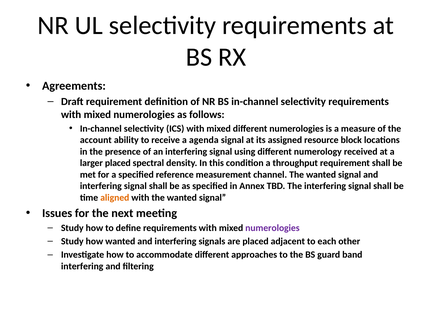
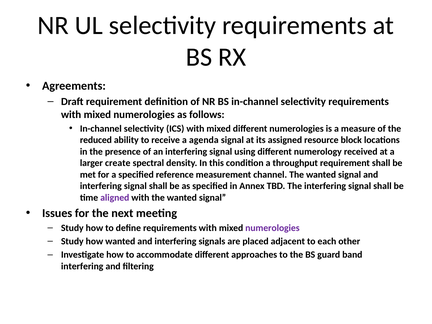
account: account -> reduced
larger placed: placed -> create
aligned colour: orange -> purple
